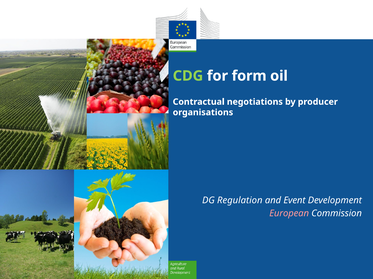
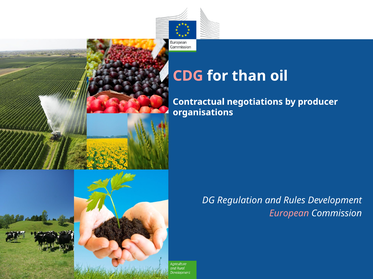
CDG colour: light green -> pink
form: form -> than
Event: Event -> Rules
